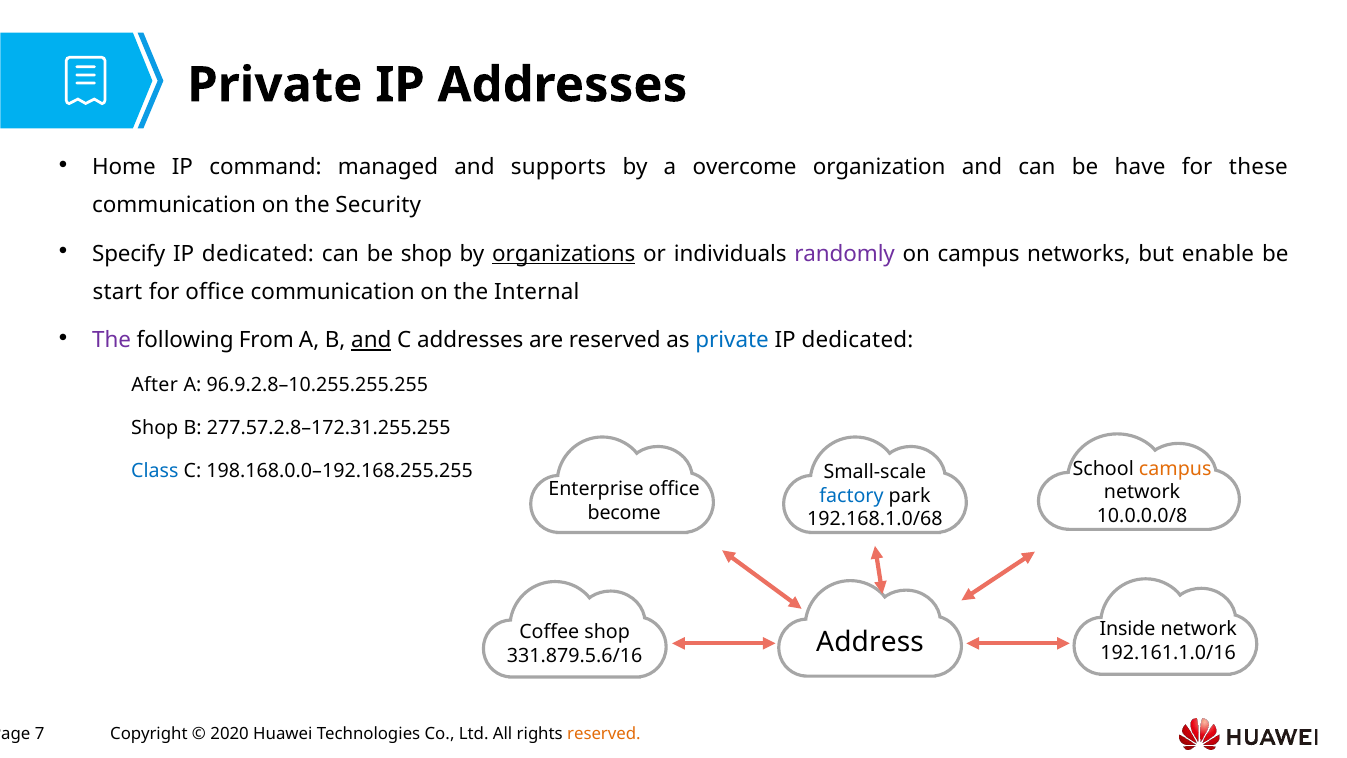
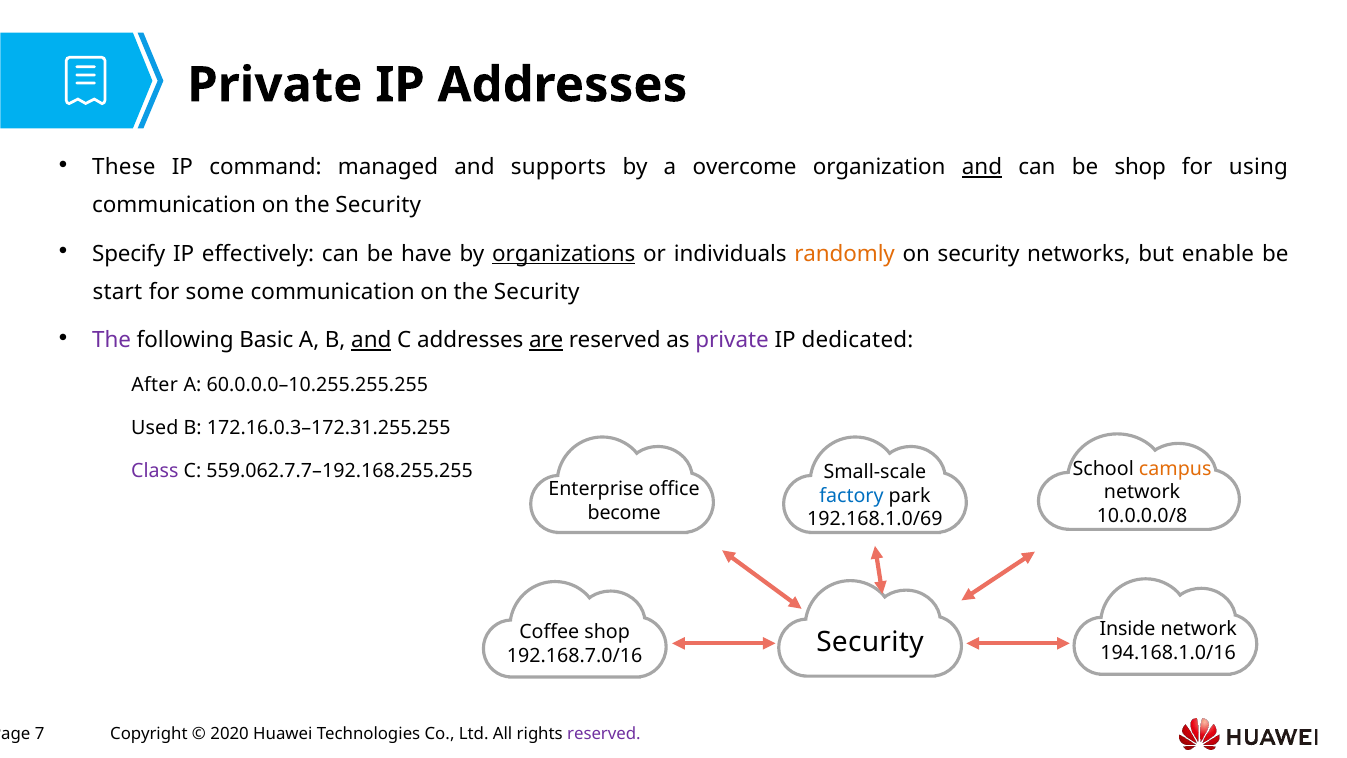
Home: Home -> These
and at (982, 167) underline: none -> present
be have: have -> shop
these: these -> using
dedicated at (258, 254): dedicated -> effectively
be shop: shop -> have
randomly colour: purple -> orange
on campus: campus -> security
for office: office -> some
Internal at (537, 292): Internal -> Security
From: From -> Basic
are underline: none -> present
private at (732, 340) colour: blue -> purple
96.9.2.8–10.255.255.255: 96.9.2.8–10.255.255.255 -> 60.0.0.0–10.255.255.255
Shop at (155, 428): Shop -> Used
277.57.2.8–172.31.255.255: 277.57.2.8–172.31.255.255 -> 172.16.0.3–172.31.255.255
Class colour: blue -> purple
198.168.0.0–192.168.255.255: 198.168.0.0–192.168.255.255 -> 559.062.7.7–192.168.255.255
192.168.1.0/68: 192.168.1.0/68 -> 192.168.1.0/69
Address at (870, 642): Address -> Security
192.161.1.0/16: 192.161.1.0/16 -> 194.168.1.0/16
331.879.5.6/16: 331.879.5.6/16 -> 192.168.7.0/16
reserved at (604, 734) colour: orange -> purple
